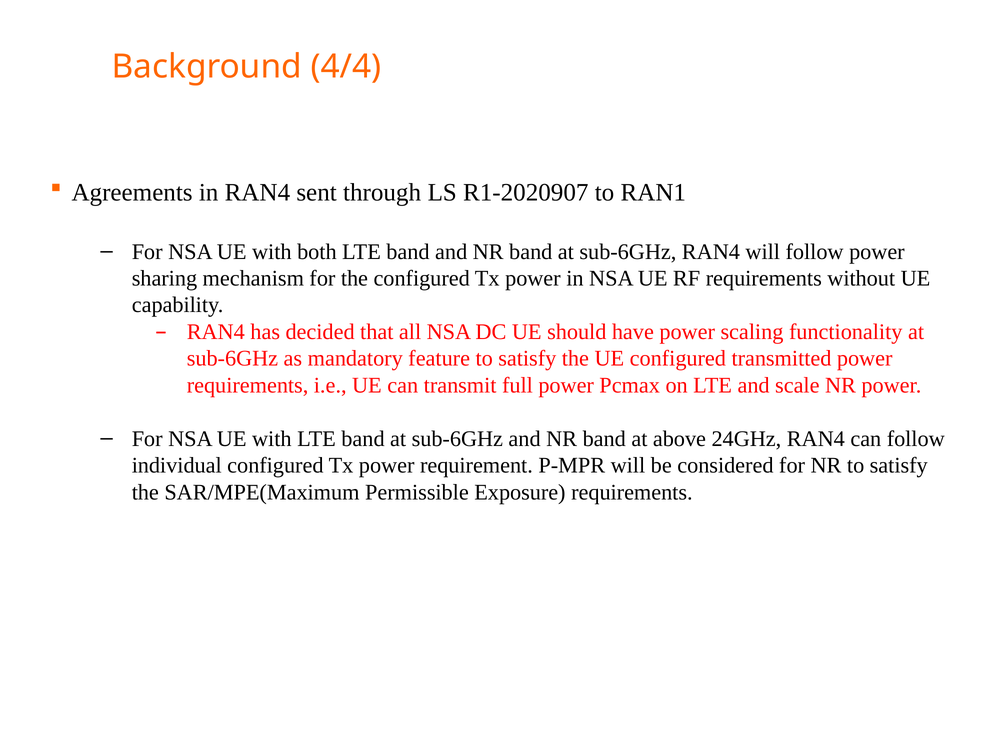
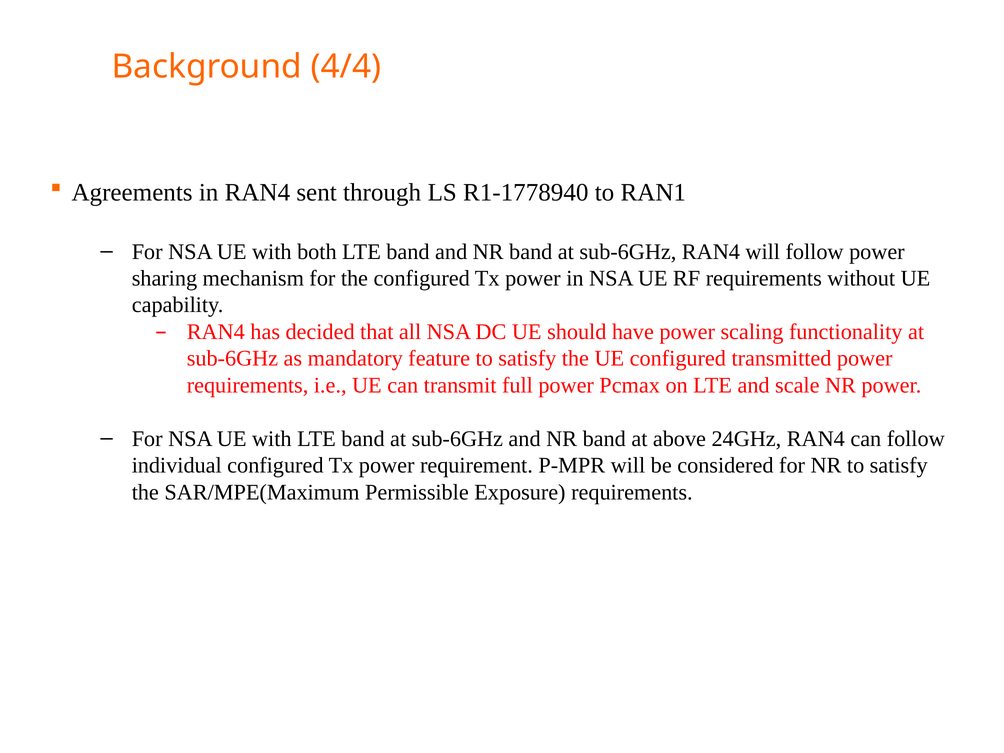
R1-2020907: R1-2020907 -> R1-1778940
